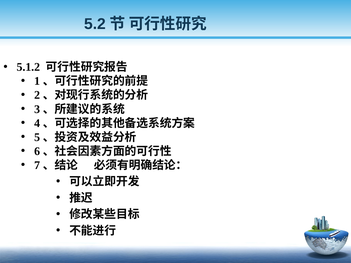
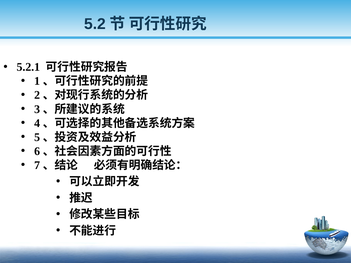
5.1.2: 5.1.2 -> 5.2.1
